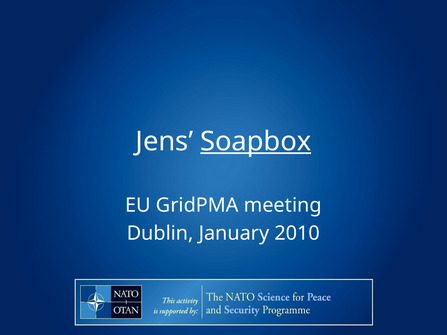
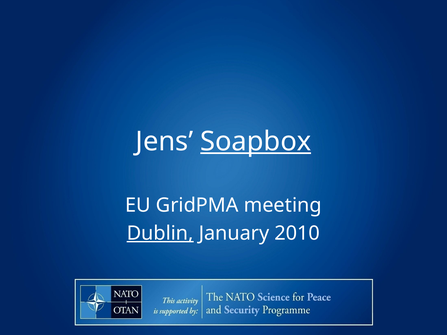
Dublin underline: none -> present
